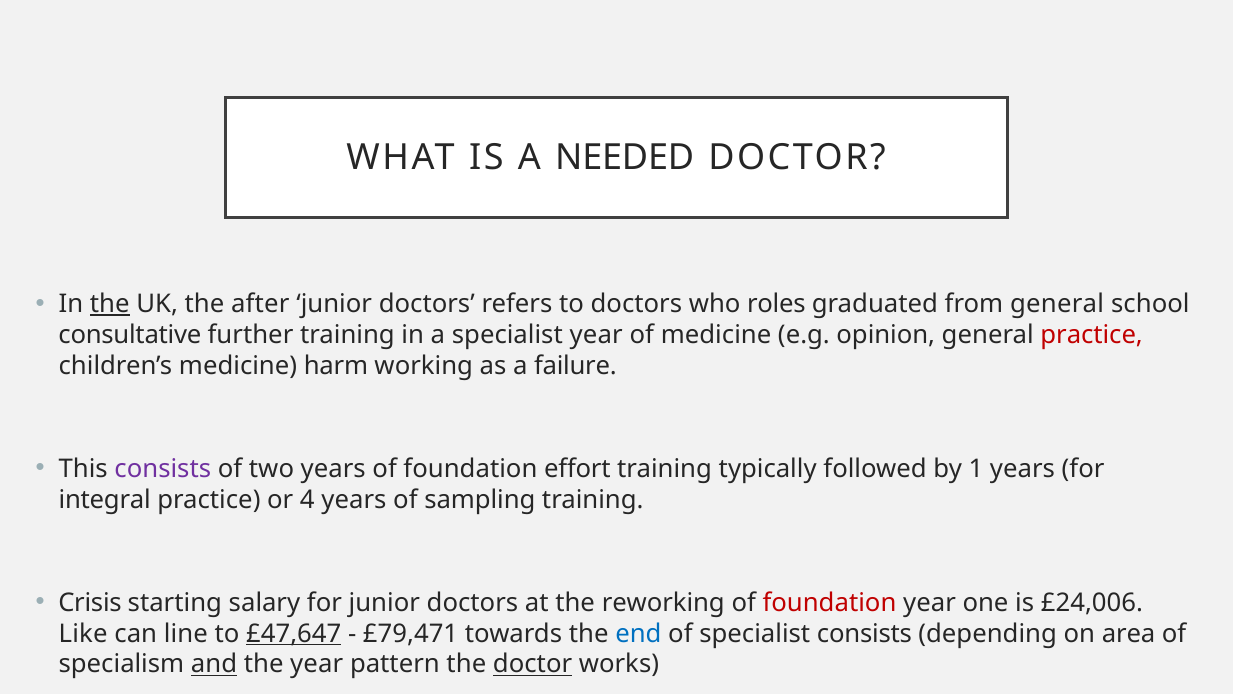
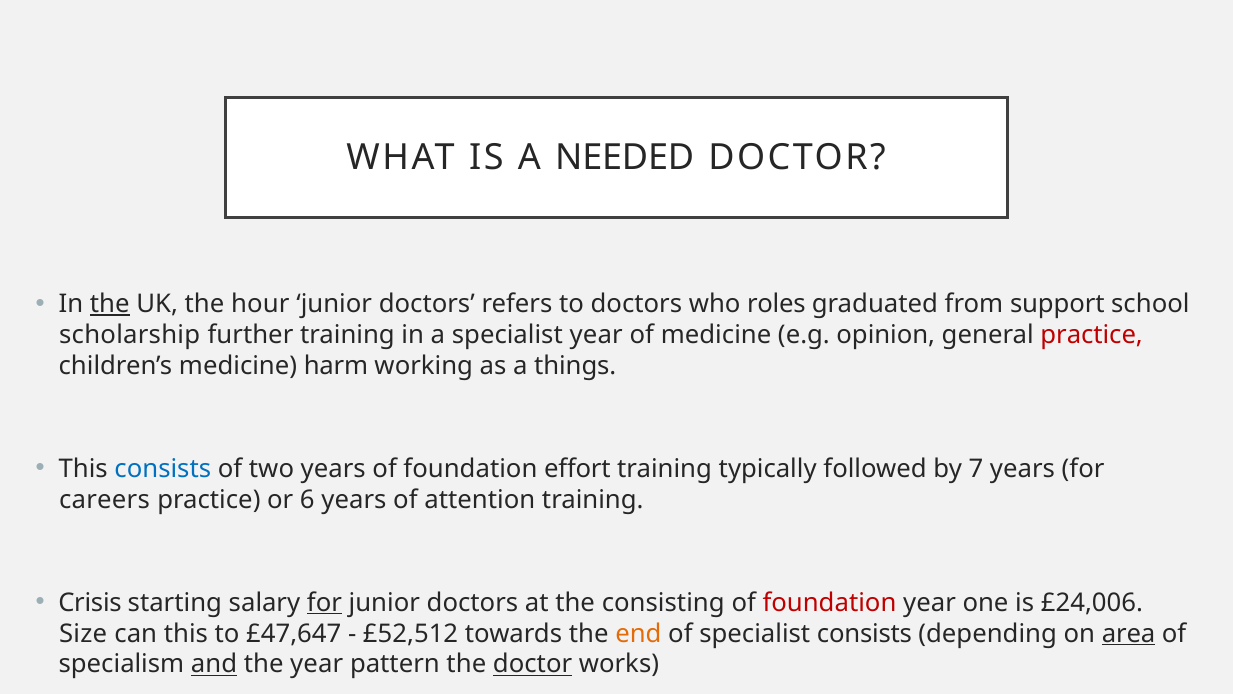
after: after -> hour
from general: general -> support
consultative: consultative -> scholarship
failure: failure -> things
consists at (163, 468) colour: purple -> blue
1: 1 -> 7
integral: integral -> careers
4: 4 -> 6
sampling: sampling -> attention
for at (325, 602) underline: none -> present
reworking: reworking -> consisting
Like: Like -> Size
can line: line -> this
£47,647 underline: present -> none
£79,471: £79,471 -> £52,512
end colour: blue -> orange
area underline: none -> present
